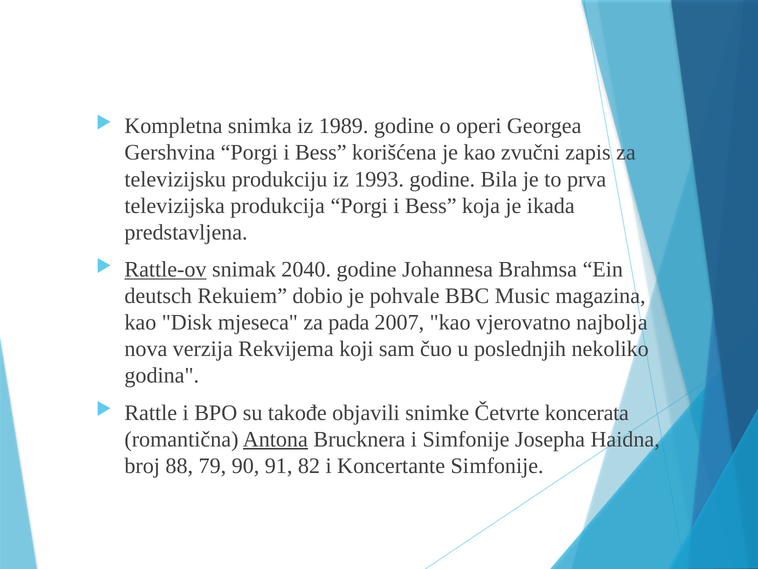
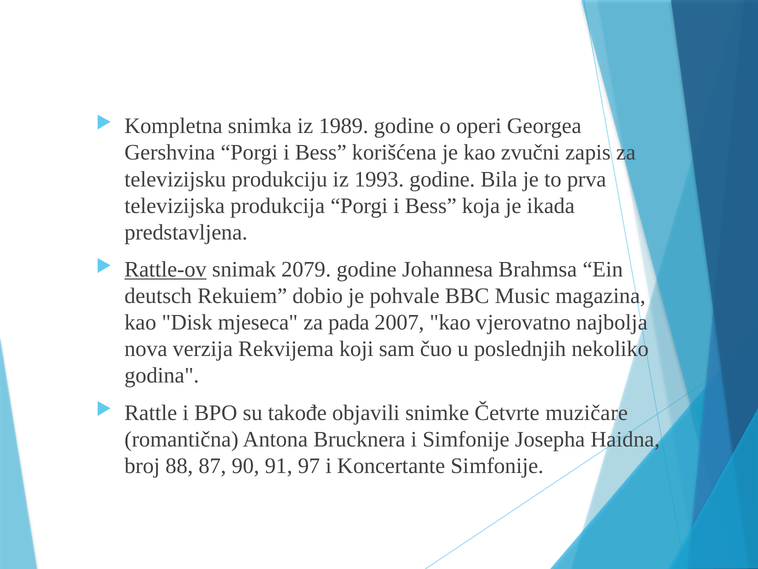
2040: 2040 -> 2079
koncerata: koncerata -> muzičare
Antona underline: present -> none
79: 79 -> 87
82: 82 -> 97
